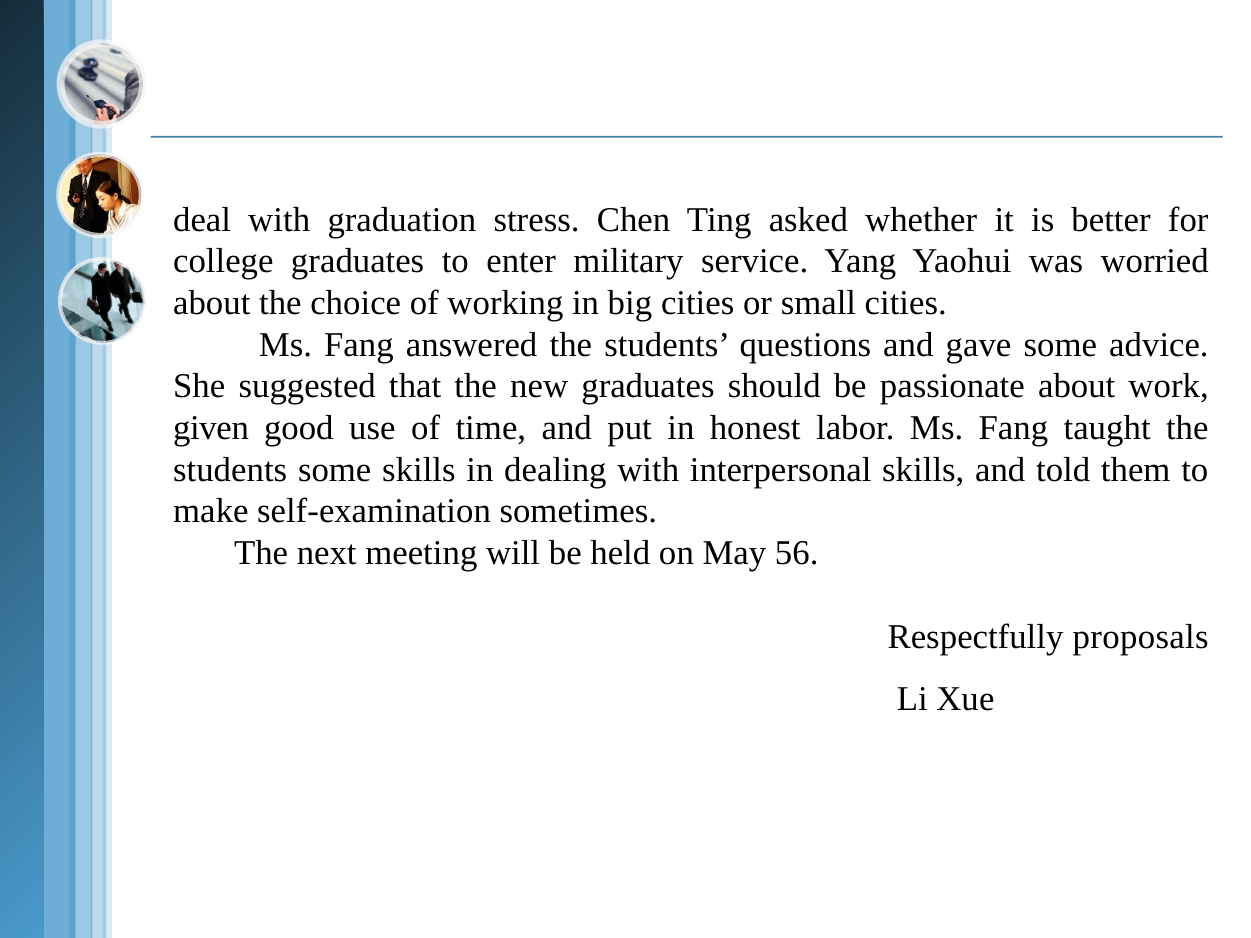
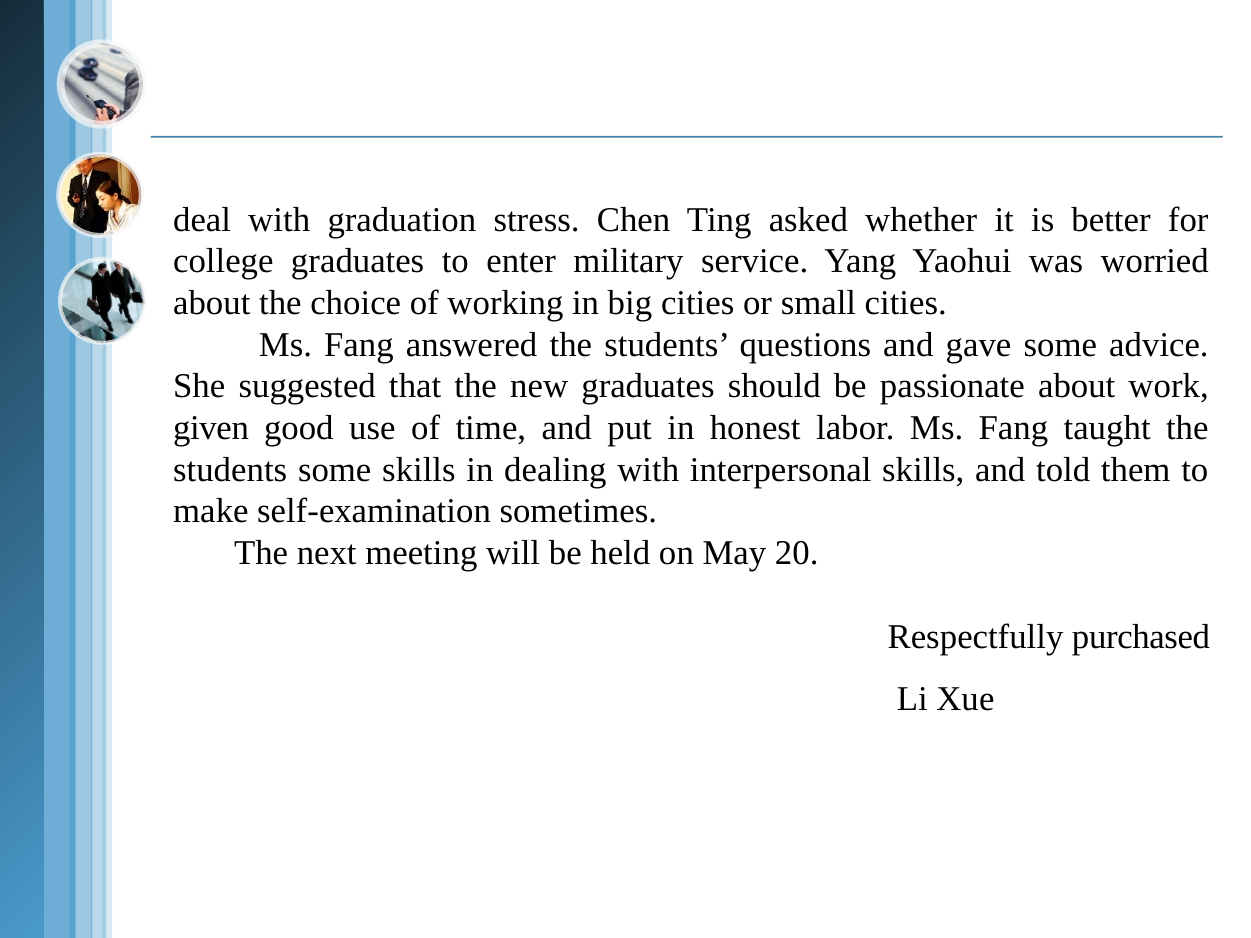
56: 56 -> 20
proposals: proposals -> purchased
